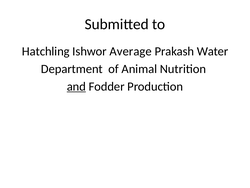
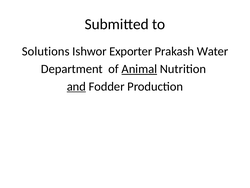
Hatchling: Hatchling -> Solutions
Average: Average -> Exporter
Animal underline: none -> present
